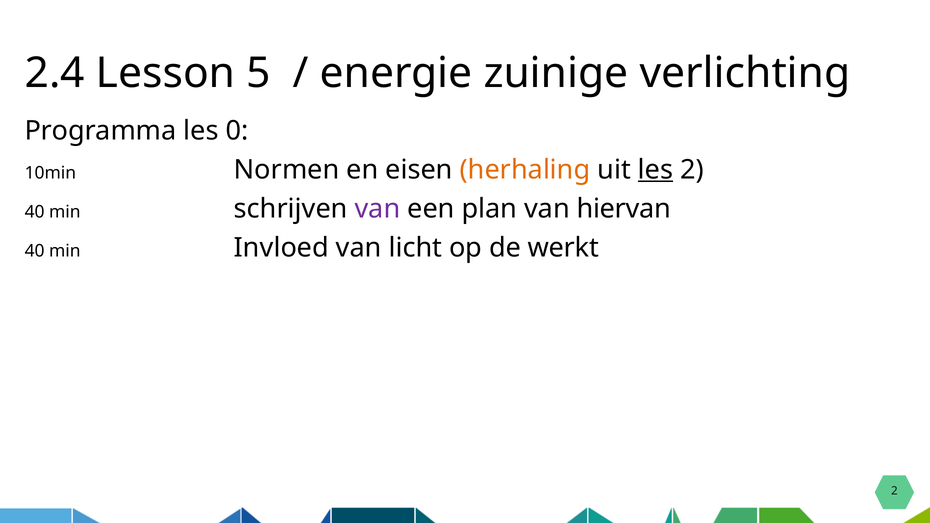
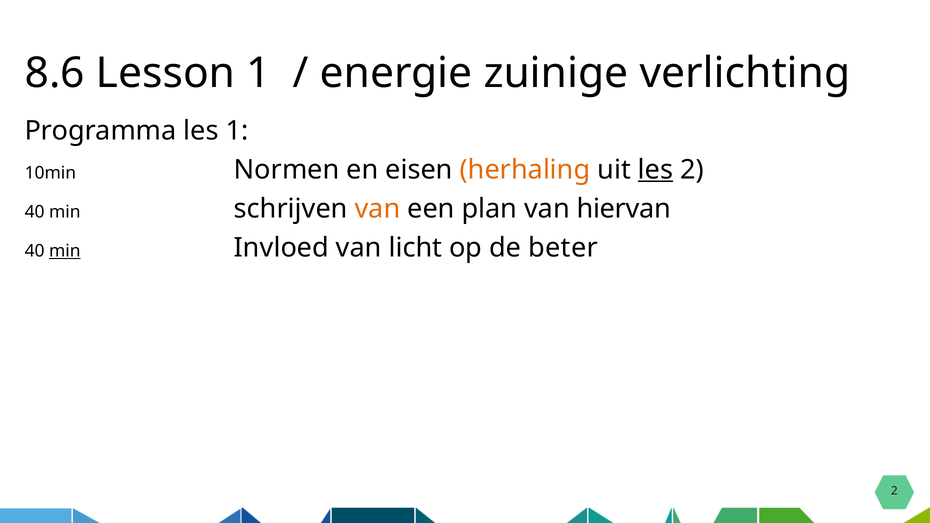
2.4: 2.4 -> 8.6
Lesson 5: 5 -> 1
les 0: 0 -> 1
van at (377, 209) colour: purple -> orange
min at (65, 251) underline: none -> present
werkt: werkt -> beter
